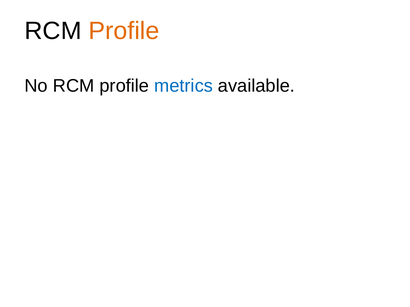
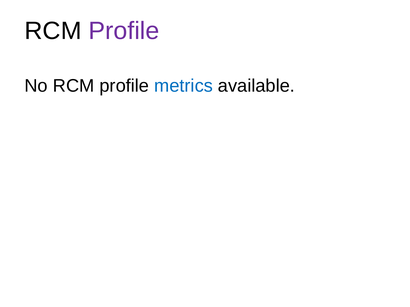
Profile at (124, 31) colour: orange -> purple
